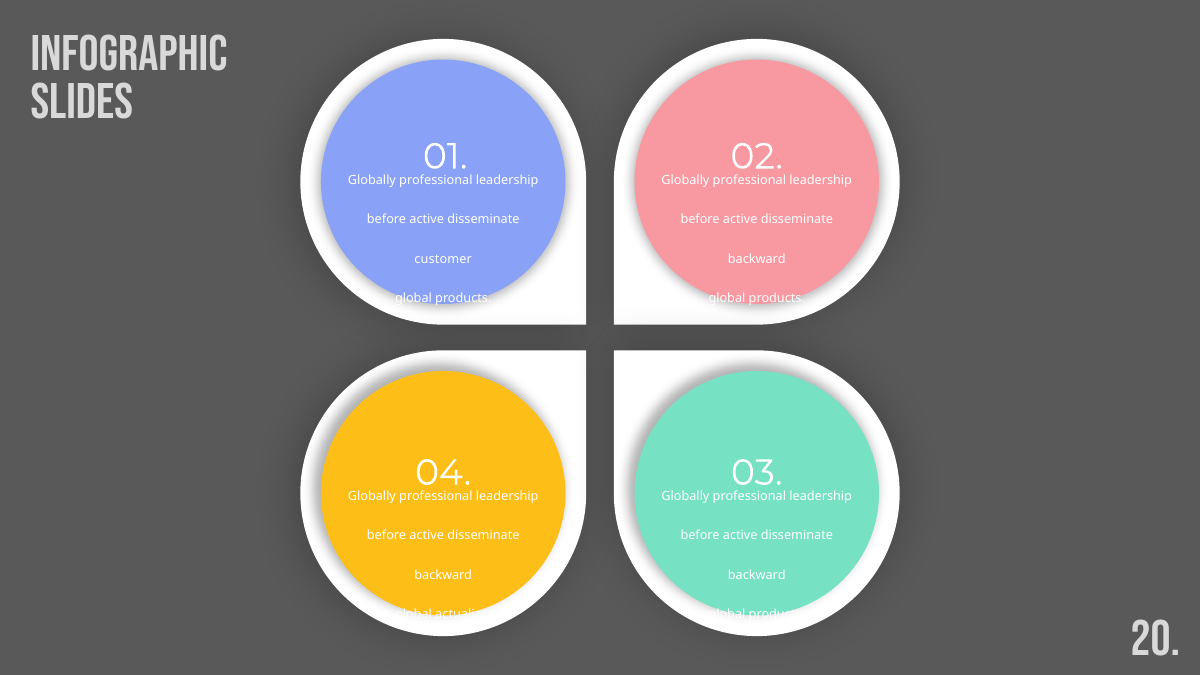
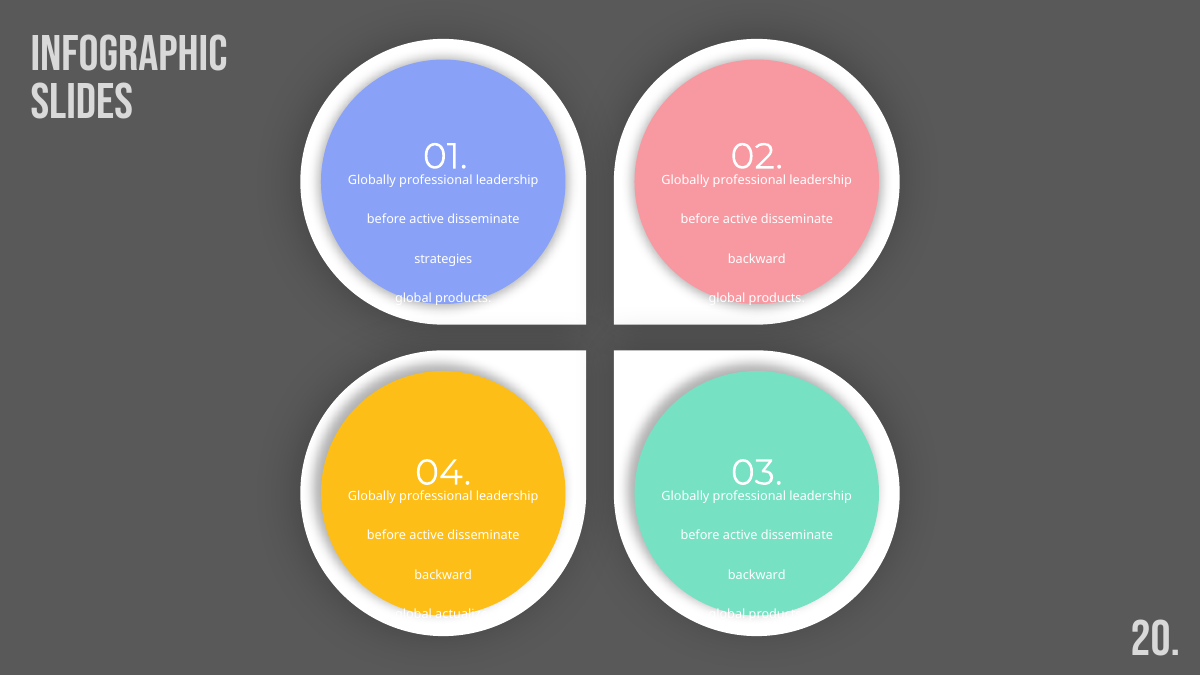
customer: customer -> strategies
